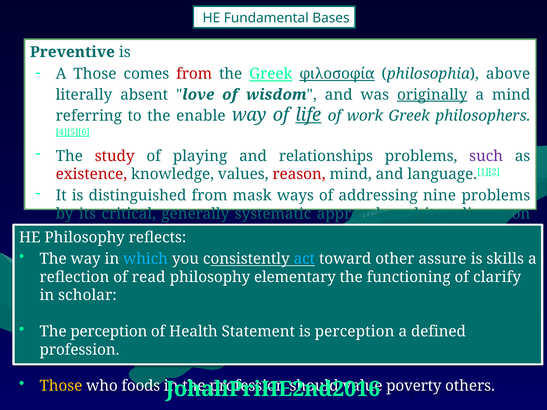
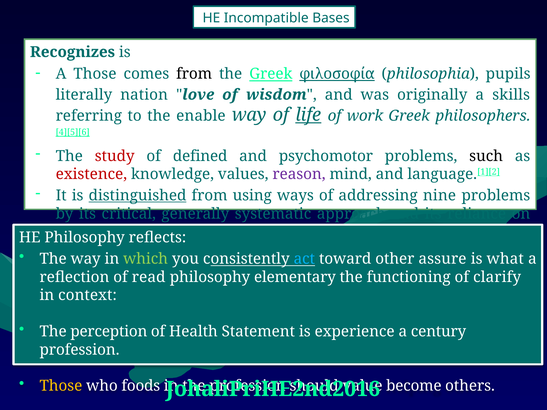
Fundamental: Fundamental -> Incompatible
Preventive: Preventive -> Recognizes
from at (194, 74) colour: red -> black
above: above -> pupils
absent: absent -> nation
originally underline: present -> none
a mind: mind -> skills
playing: playing -> defined
relationships: relationships -> psychomotor
such colour: purple -> black
reason colour: red -> purple
distinguished underline: none -> present
mask: mask -> using
which colour: light blue -> light green
skills: skills -> what
scholar: scholar -> context
is perception: perception -> experience
defined: defined -> century
poverty: poverty -> become
